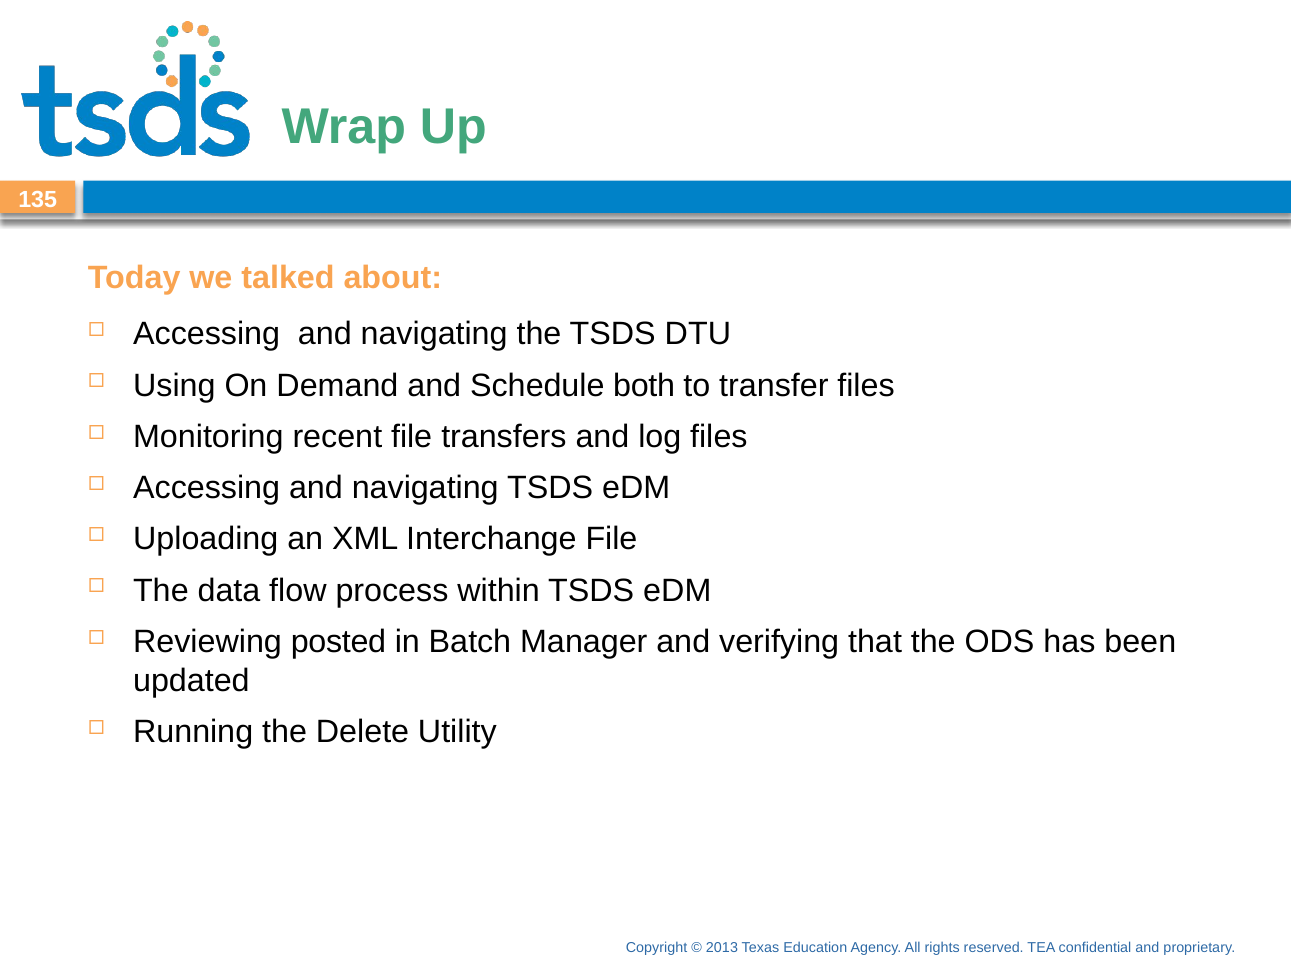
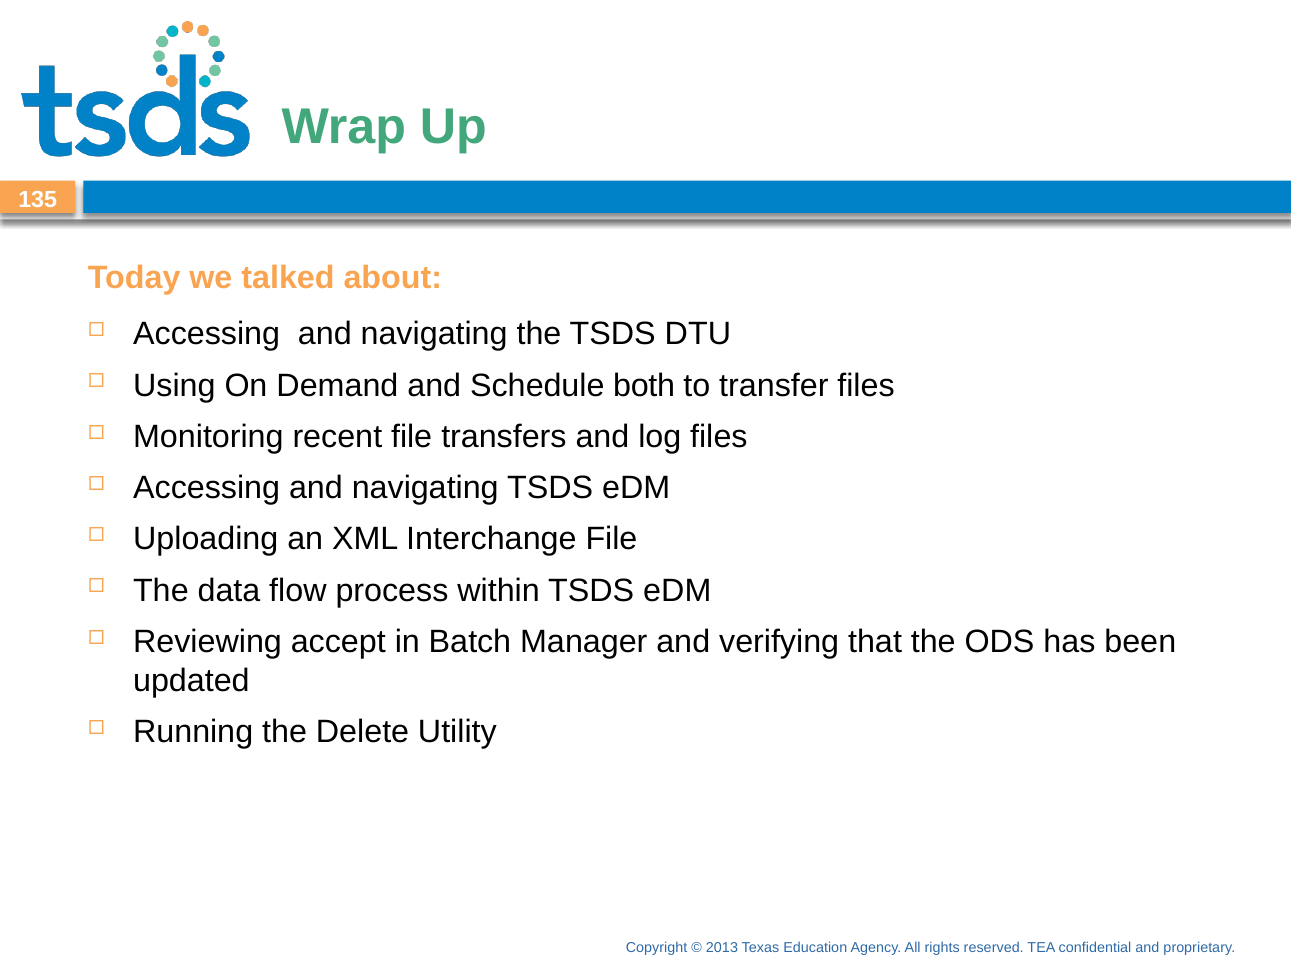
posted: posted -> accept
